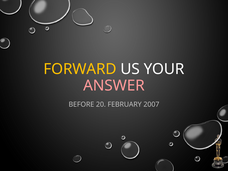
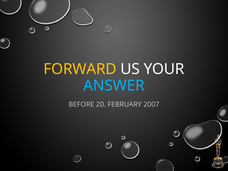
ANSWER colour: pink -> light blue
